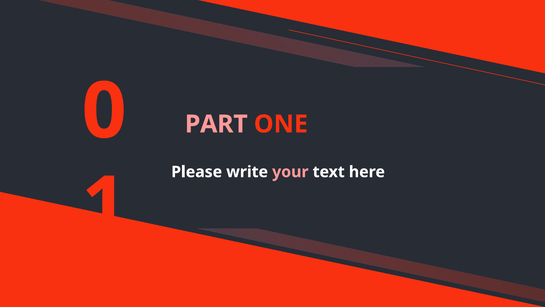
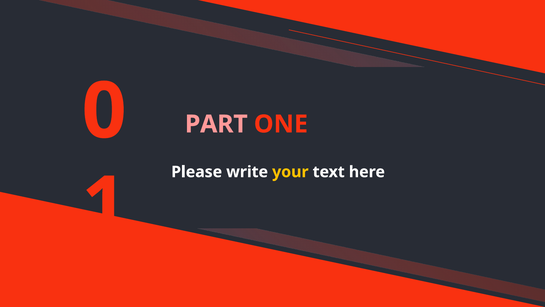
your colour: pink -> yellow
